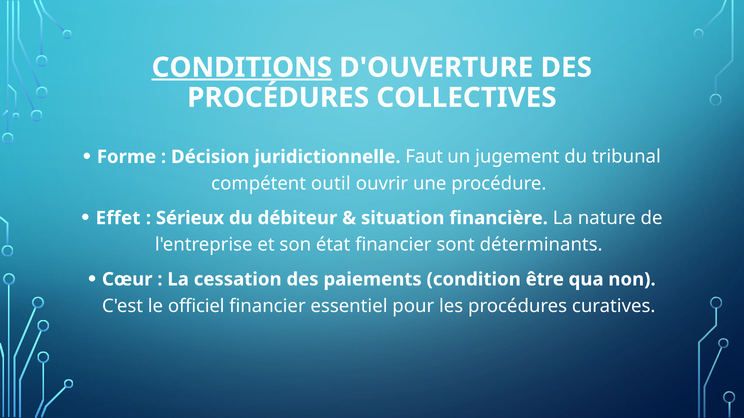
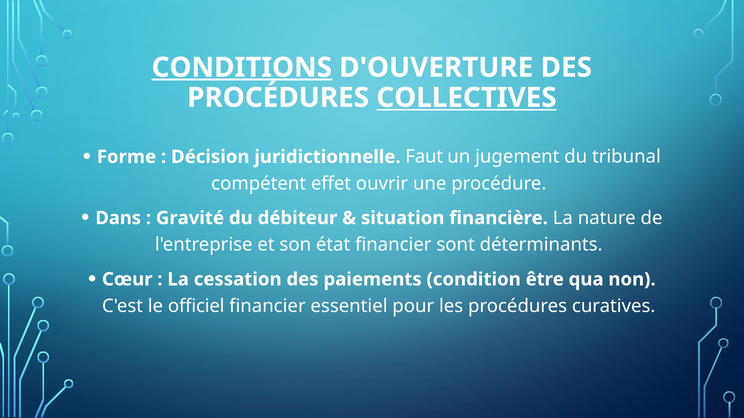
COLLECTIVES underline: none -> present
outil: outil -> effet
Effet: Effet -> Dans
Sérieux: Sérieux -> Gravité
